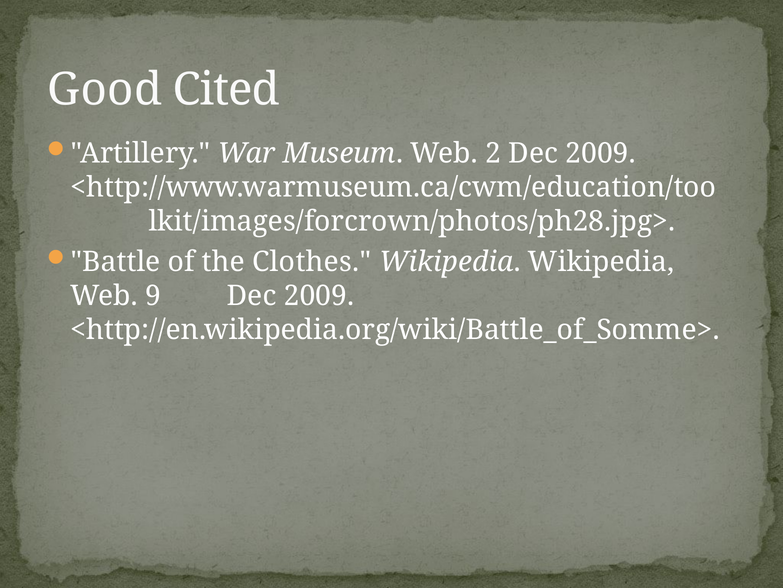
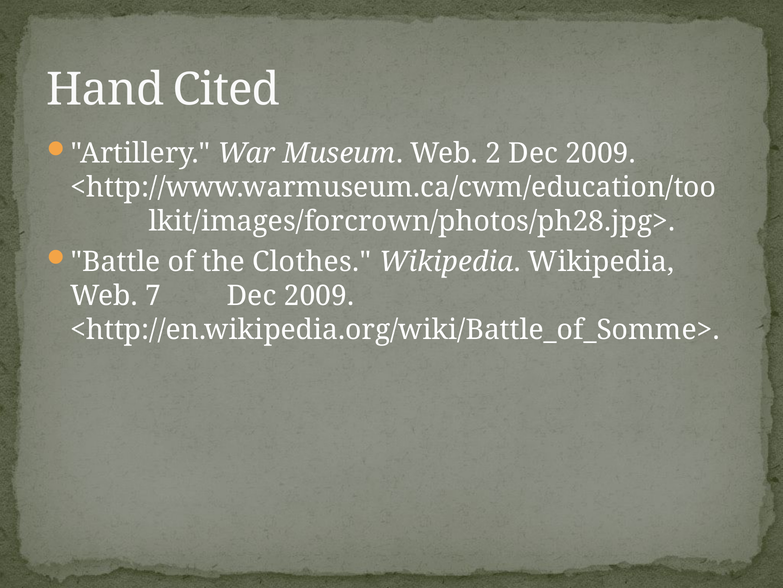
Good: Good -> Hand
9: 9 -> 7
